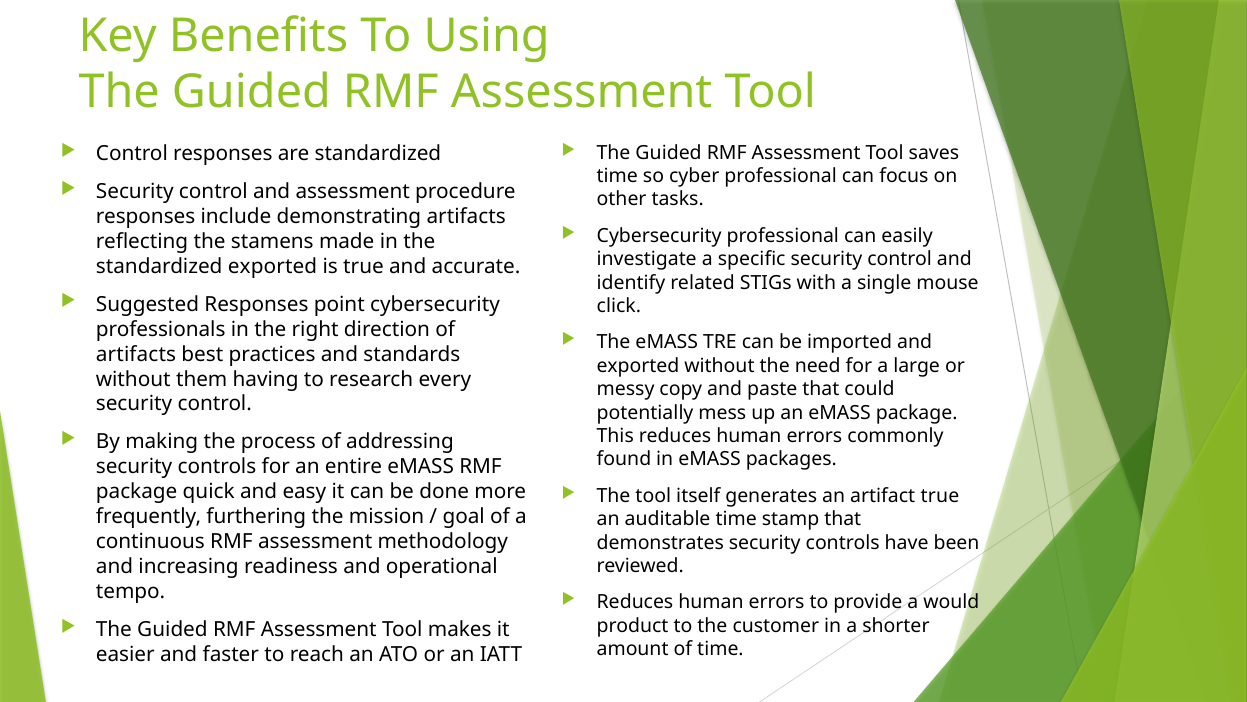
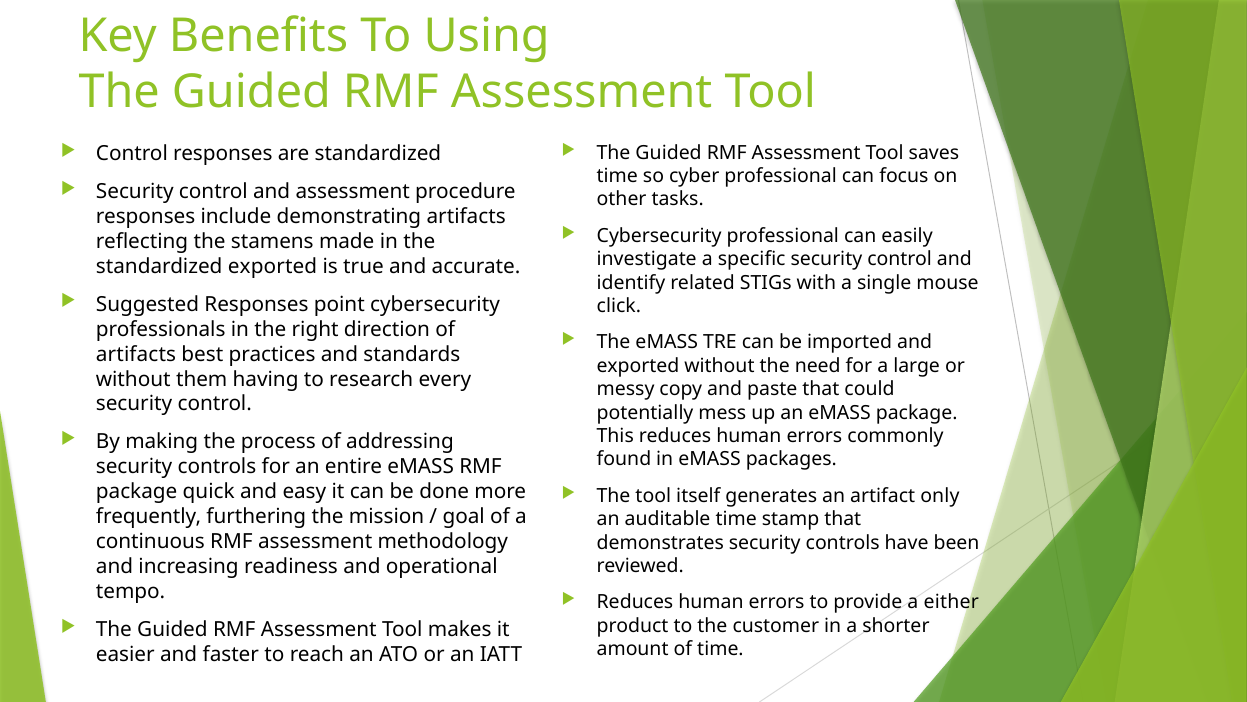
artifact true: true -> only
would: would -> either
